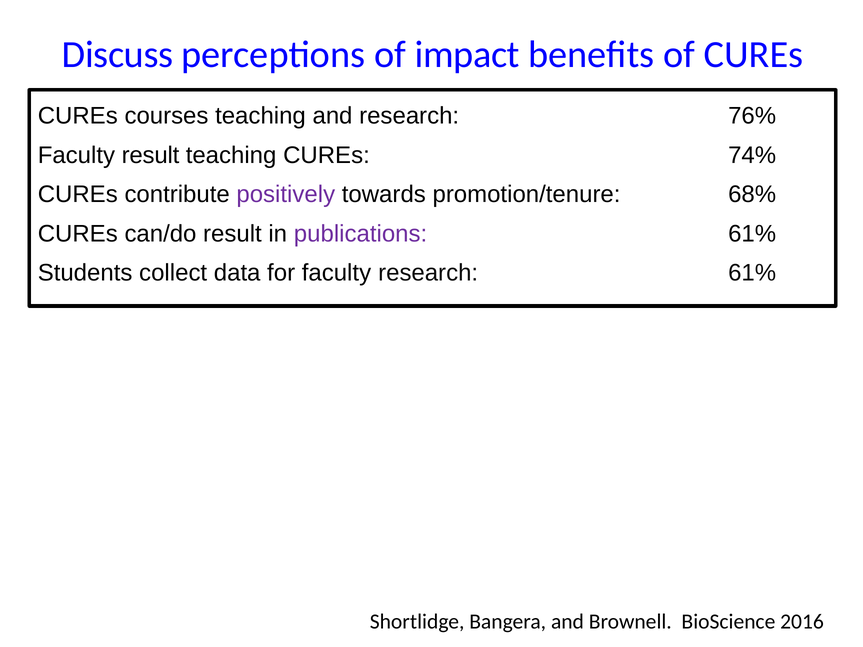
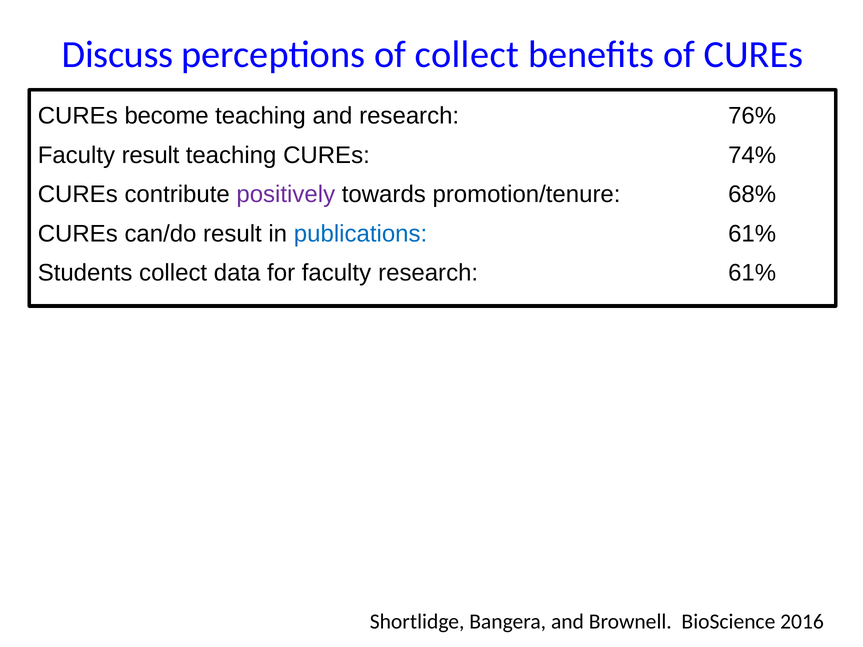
of impact: impact -> collect
courses: courses -> become
publications colour: purple -> blue
